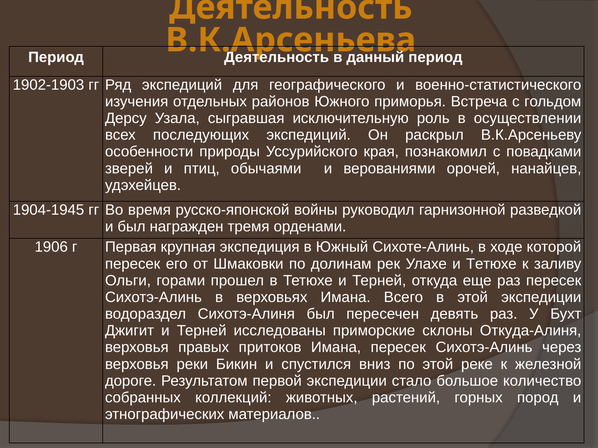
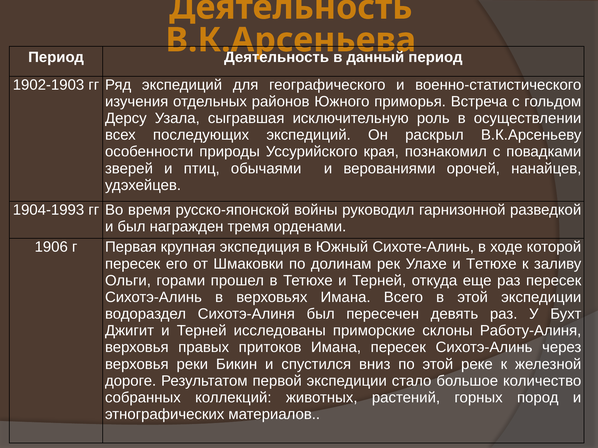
1904-1945: 1904-1945 -> 1904-1993
Откуда-Алиня: Откуда-Алиня -> Работу-Алиня
